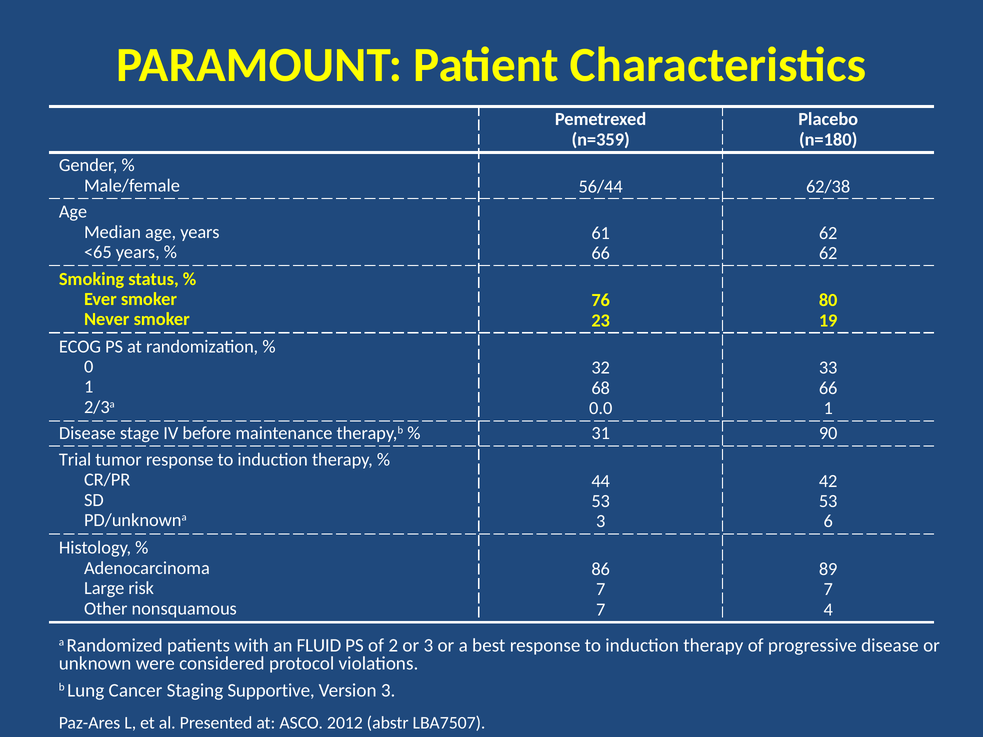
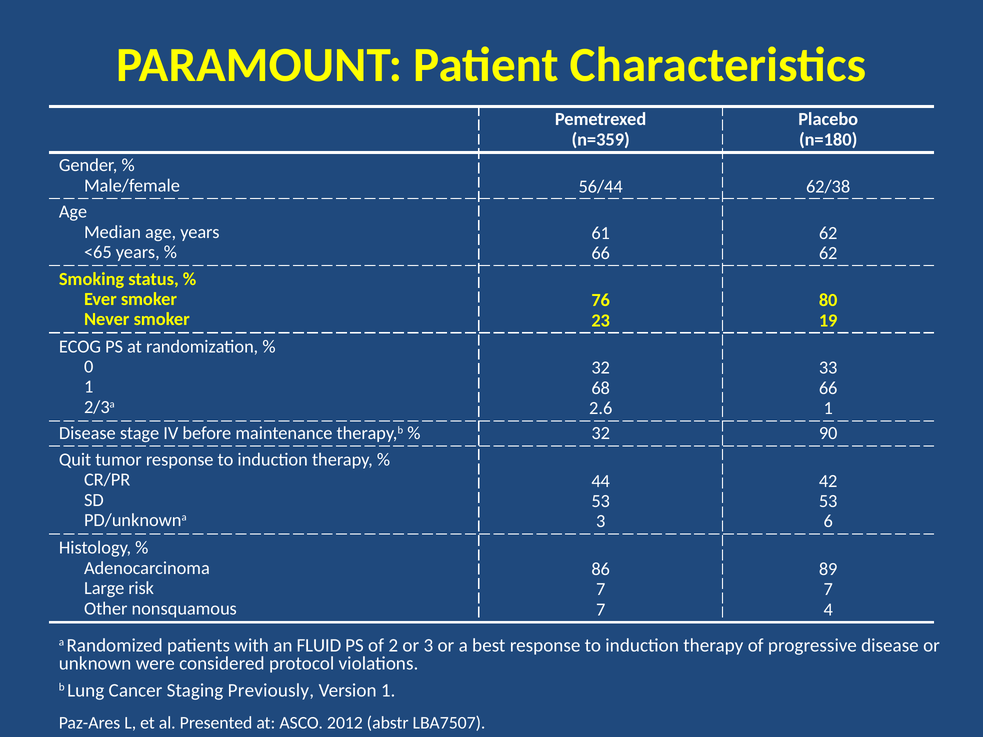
0.0: 0.0 -> 2.6
31 at (601, 434): 31 -> 32
Trial: Trial -> Quit
Supportive: Supportive -> Previously
Version 3: 3 -> 1
